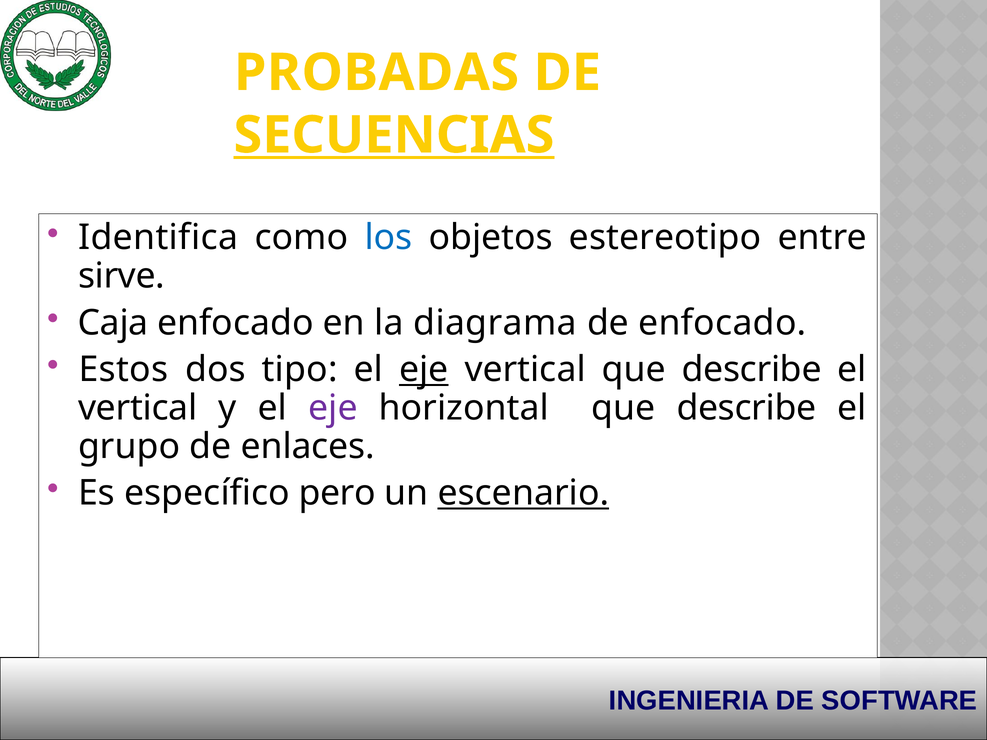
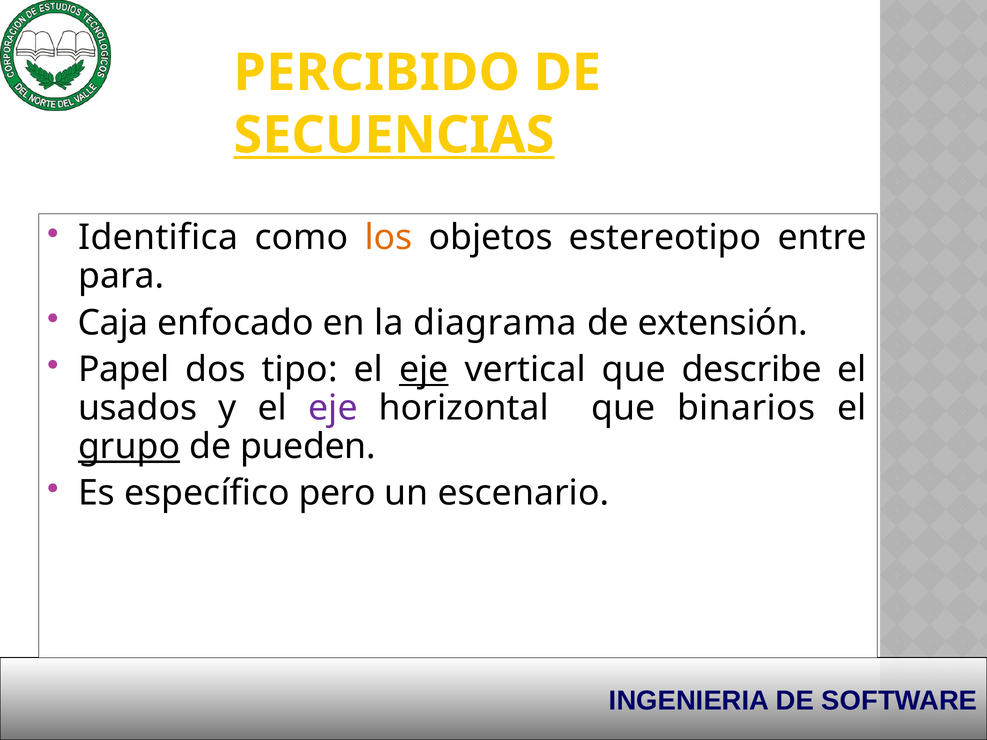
PROBADAS: PROBADAS -> PERCIBIDO
los colour: blue -> orange
sirve: sirve -> para
de enfocado: enfocado -> extensión
Estos: Estos -> Papel
vertical at (138, 408): vertical -> usados
horizontal que describe: describe -> binarios
grupo underline: none -> present
enlaces: enlaces -> pueden
escenario underline: present -> none
